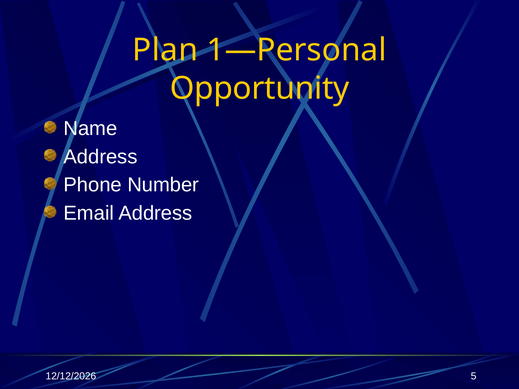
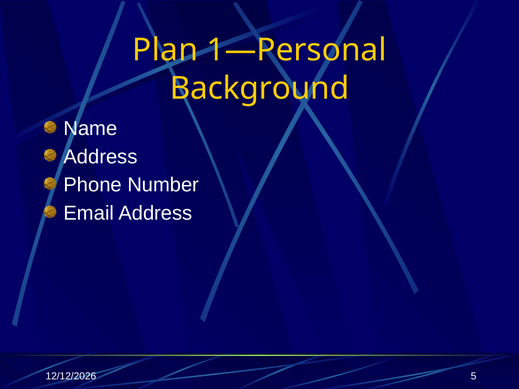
Opportunity: Opportunity -> Background
